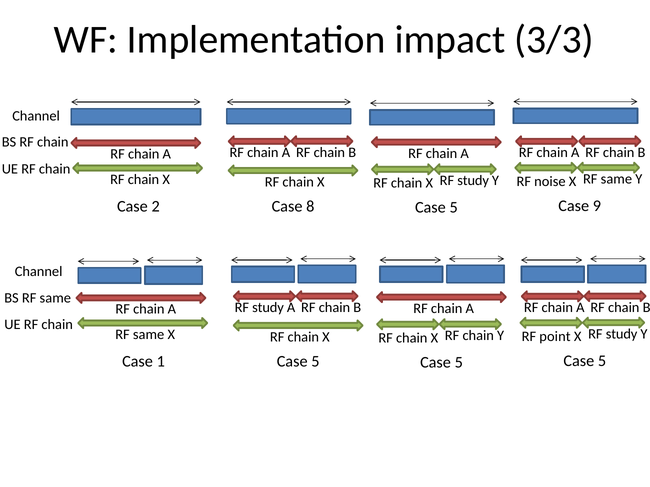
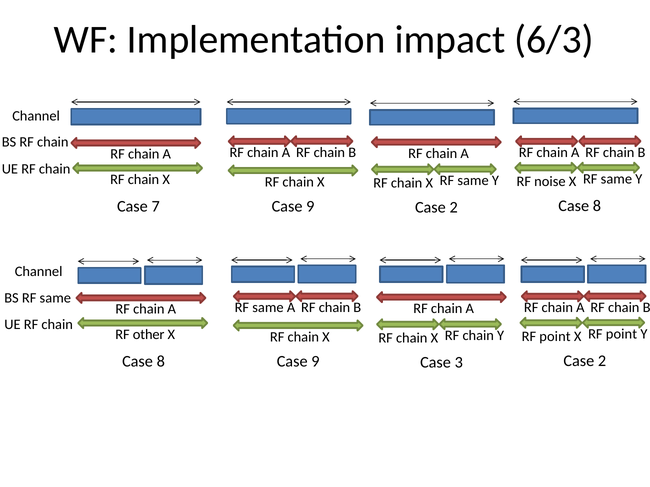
3/3: 3/3 -> 6/3
chain X RF study: study -> same
9 at (597, 206): 9 -> 8
2: 2 -> 7
8 at (310, 207): 8 -> 9
5 at (454, 208): 5 -> 2
study at (268, 308): study -> same
same at (149, 335): same -> other
study at (622, 334): study -> point
5 at (602, 361): 5 -> 2
1 at (161, 362): 1 -> 8
5 at (315, 362): 5 -> 9
5 at (459, 363): 5 -> 3
